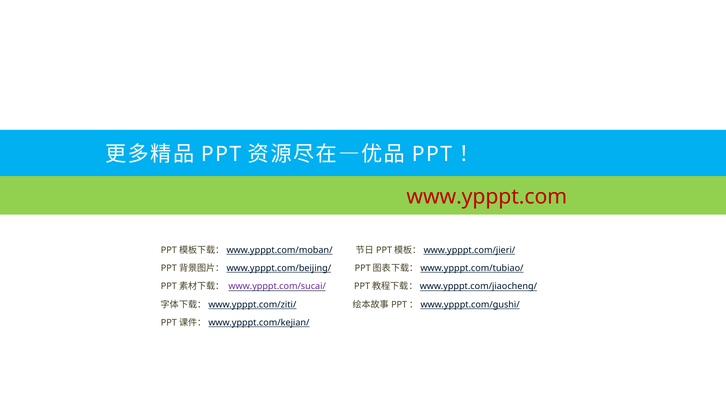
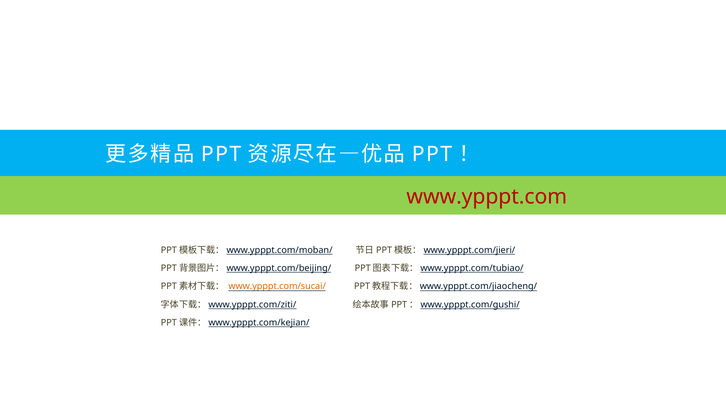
www.ypppt.com/sucai/ colour: purple -> orange
